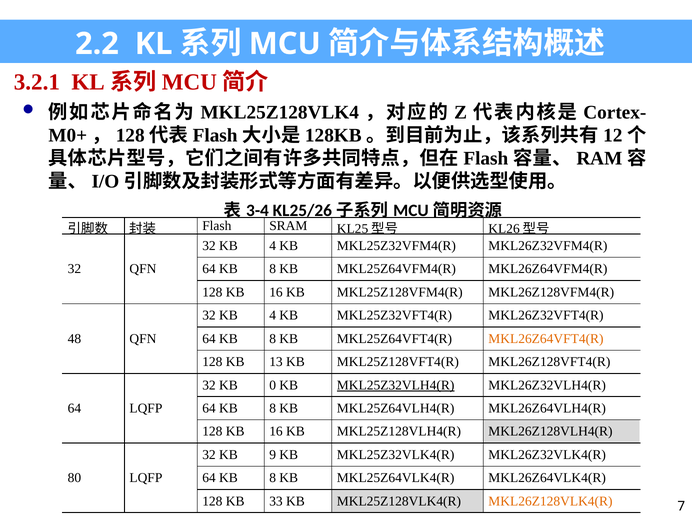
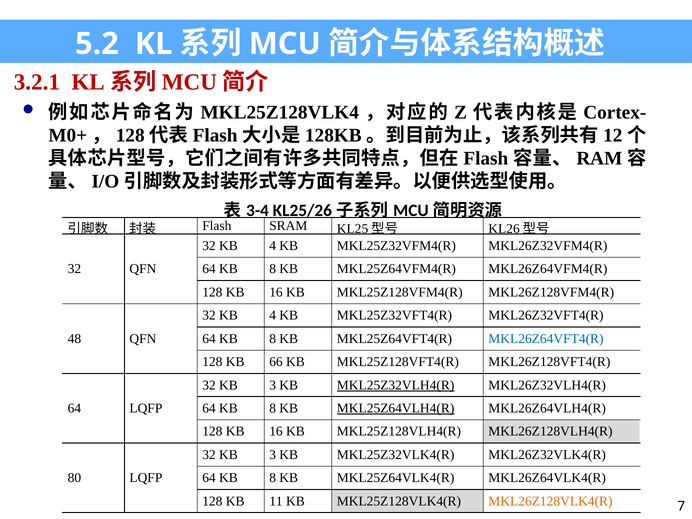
2.2: 2.2 -> 5.2
MKL26Z64VFT4(R colour: orange -> blue
13: 13 -> 66
0 at (273, 385): 0 -> 3
MKL25Z64VLH4(R underline: none -> present
9 at (273, 455): 9 -> 3
33: 33 -> 11
